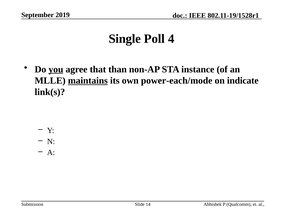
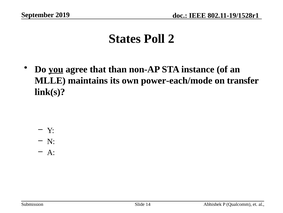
Single: Single -> States
4: 4 -> 2
maintains underline: present -> none
indicate: indicate -> transfer
